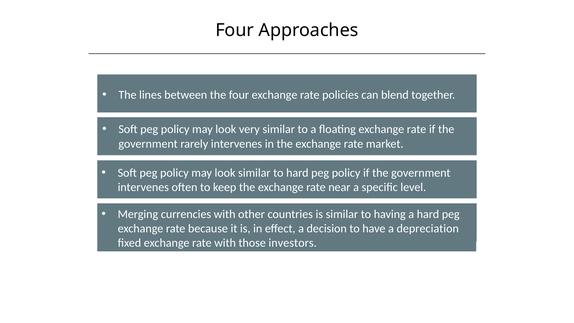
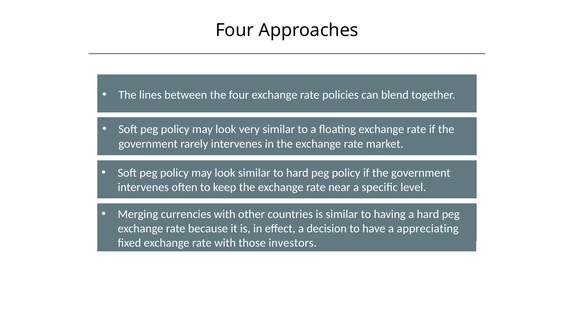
depreciation: depreciation -> appreciating
